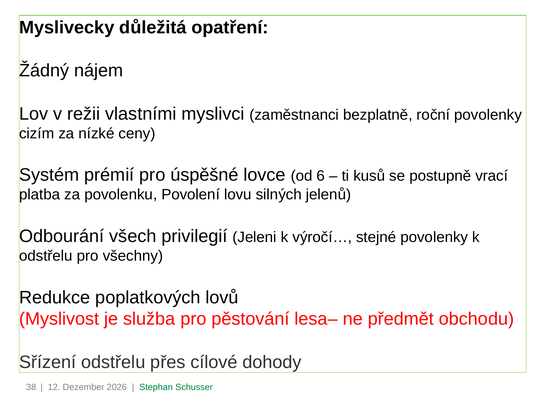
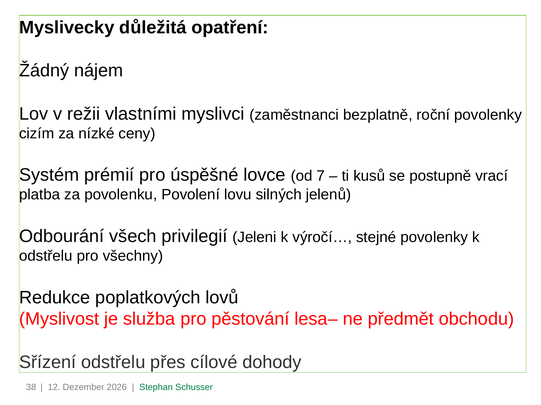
6: 6 -> 7
